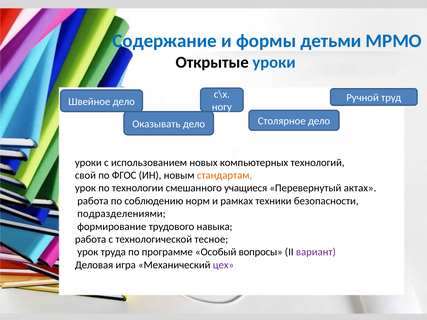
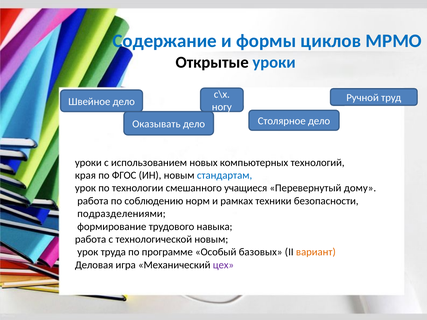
детьми: детьми -> циклов
свой: свой -> края
стандартам colour: orange -> blue
актах: актах -> дому
технологической тесное: тесное -> новым
вопросы: вопросы -> базовых
вариант colour: purple -> orange
